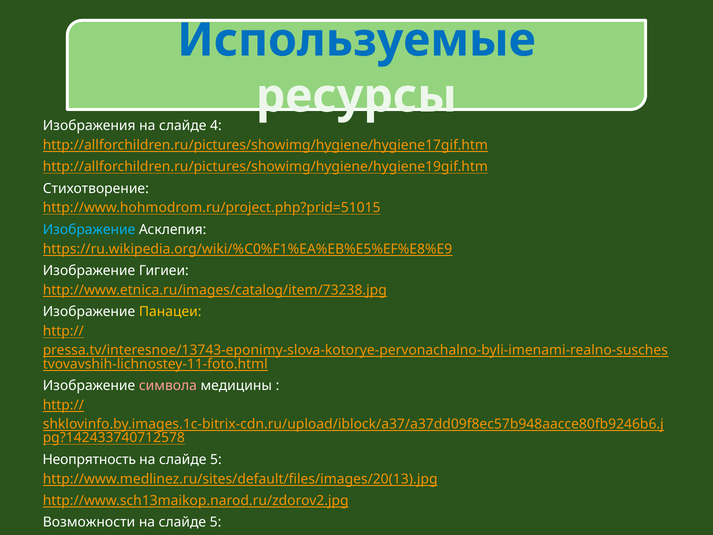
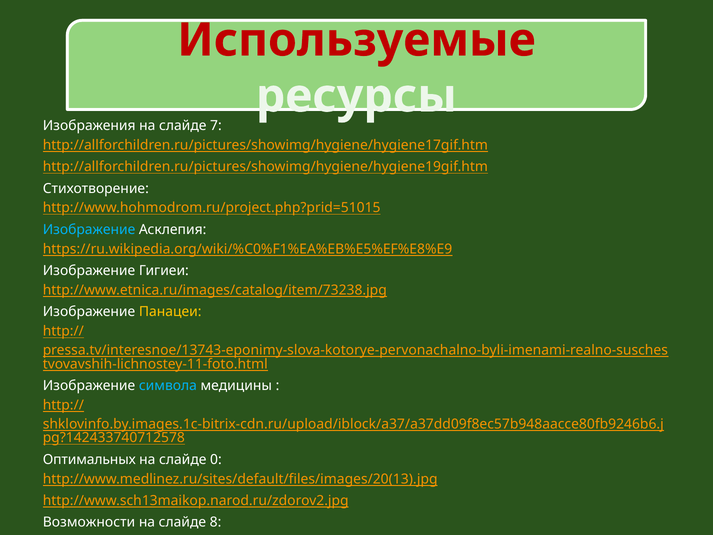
Используемые colour: blue -> red
4: 4 -> 7
символа colour: pink -> light blue
Неопрятность: Неопрятность -> Оптимальных
5 at (216, 459): 5 -> 0
5 at (216, 522): 5 -> 8
